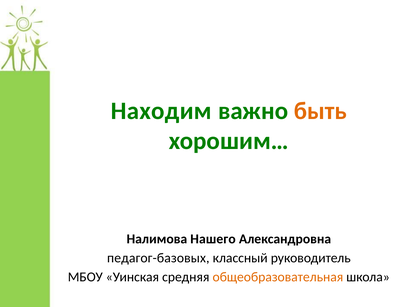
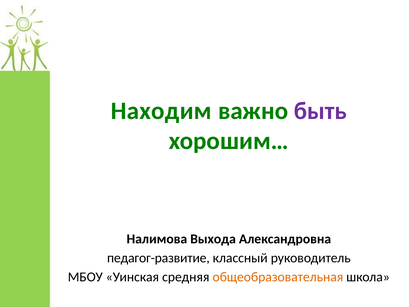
быть colour: orange -> purple
Нашего: Нашего -> Выхода
педагог-базовых: педагог-базовых -> педагог-развитие
